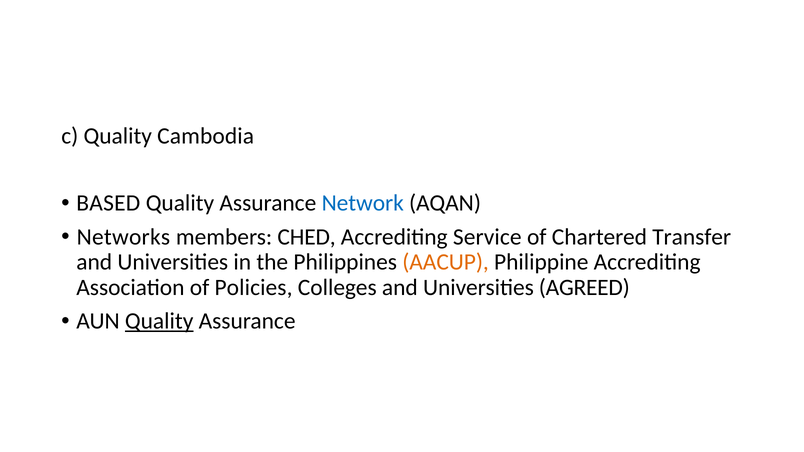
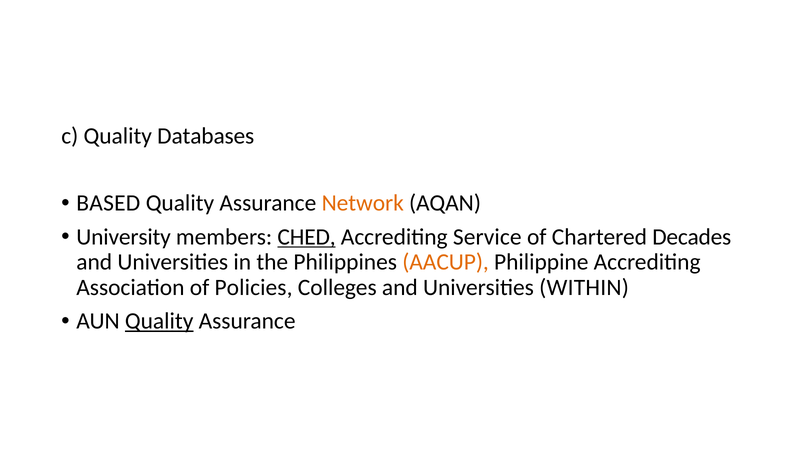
Cambodia: Cambodia -> Databases
Network colour: blue -> orange
Networks: Networks -> University
CHED underline: none -> present
Transfer: Transfer -> Decades
AGREED: AGREED -> WITHIN
